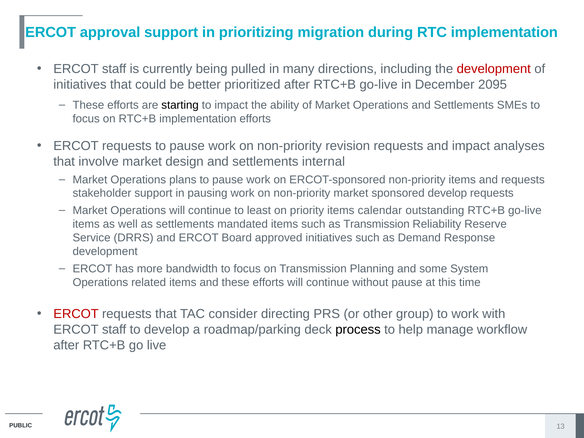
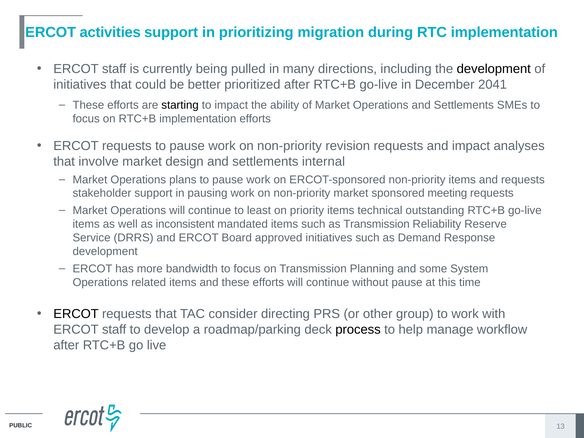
approval: approval -> activities
development at (494, 69) colour: red -> black
2095: 2095 -> 2041
sponsored develop: develop -> meeting
calendar: calendar -> technical
as settlements: settlements -> inconsistent
ERCOT at (76, 314) colour: red -> black
